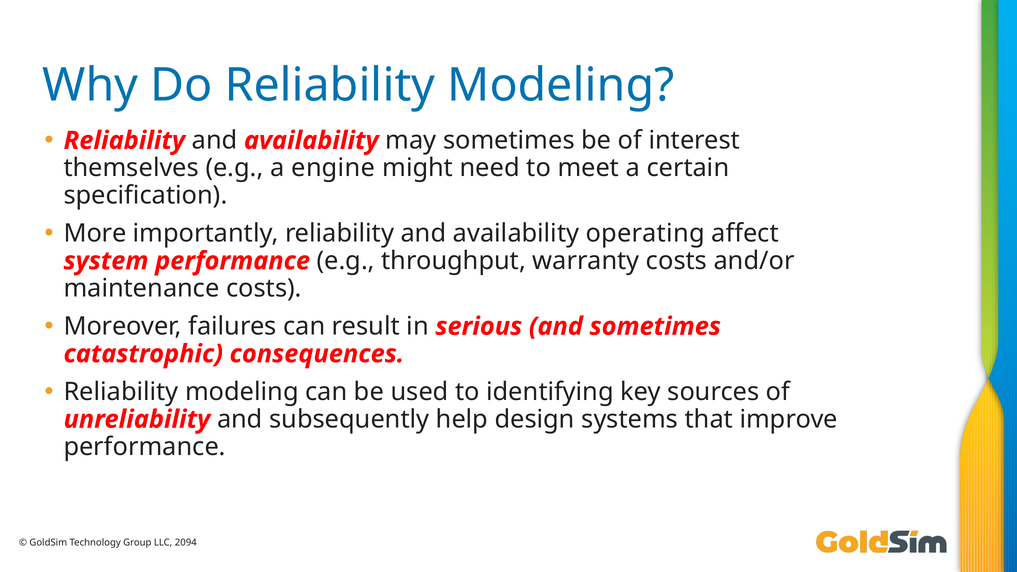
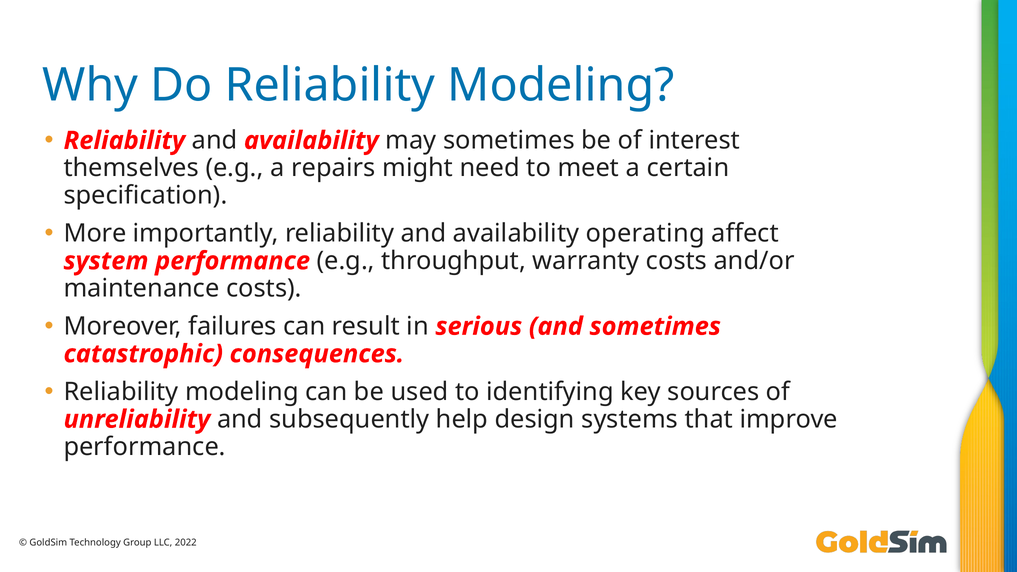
engine: engine -> repairs
2094: 2094 -> 2022
